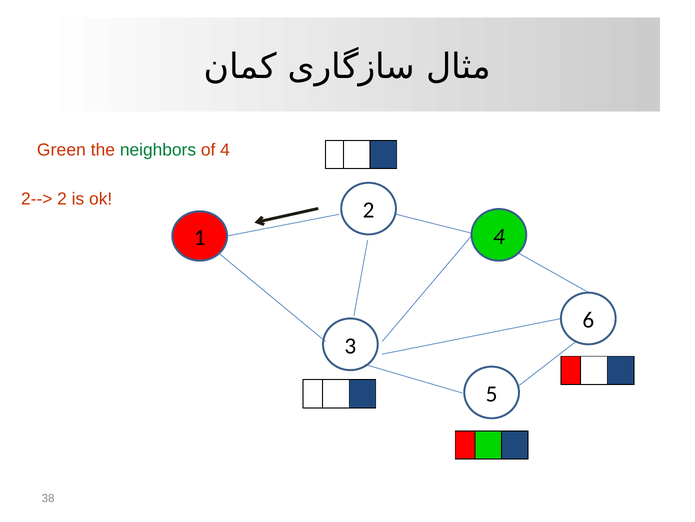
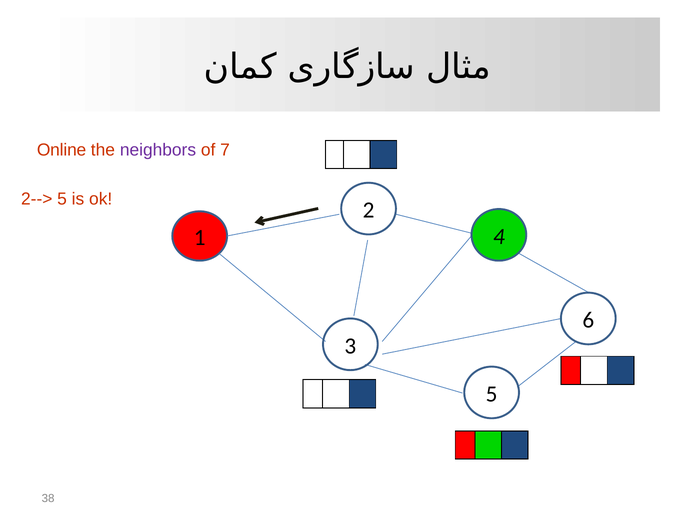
Green: Green -> Online
neighbors colour: green -> purple
of 4: 4 -> 7
2--> 2: 2 -> 5
